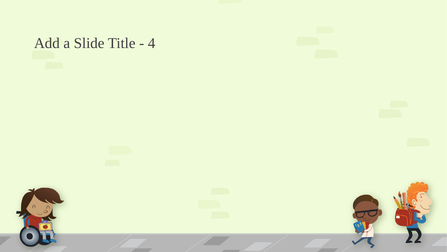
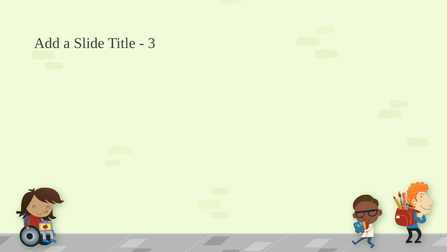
4: 4 -> 3
